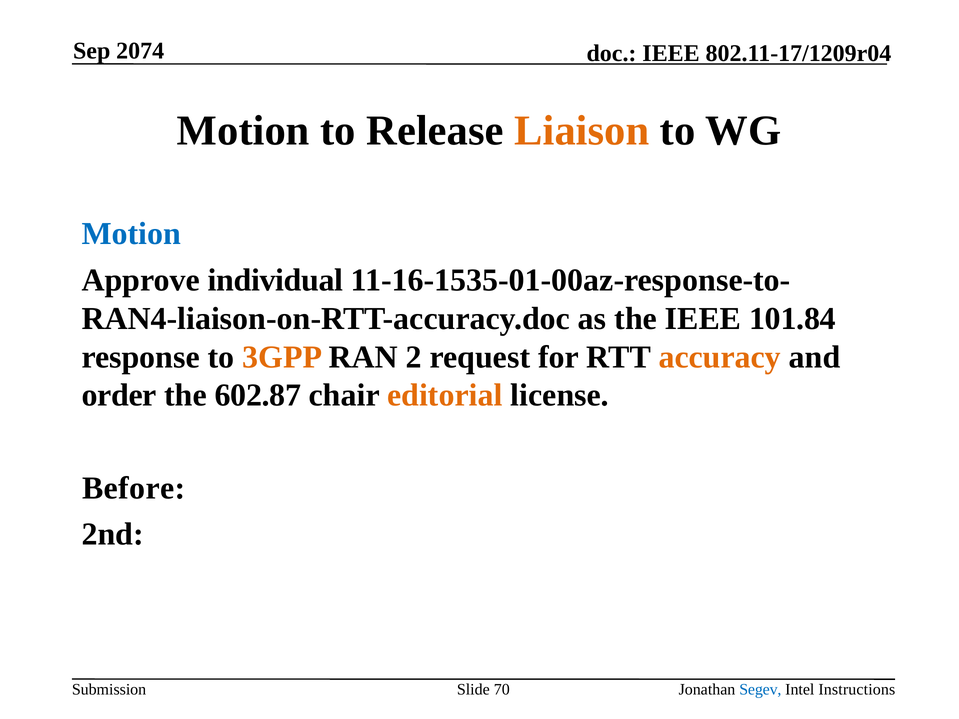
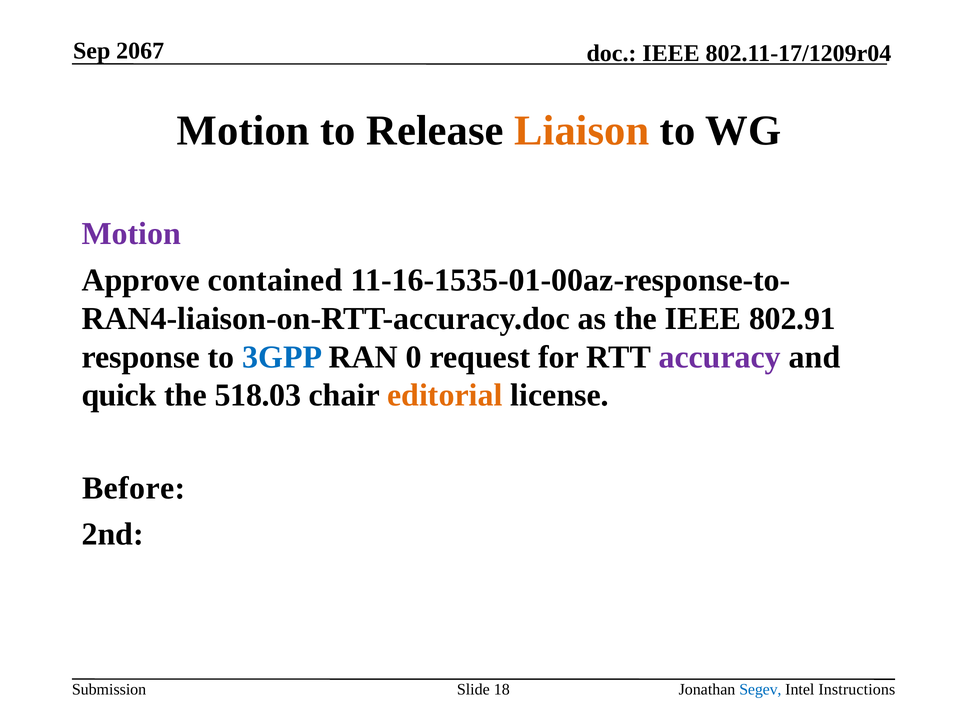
2074: 2074 -> 2067
Motion at (131, 234) colour: blue -> purple
individual: individual -> contained
101.84: 101.84 -> 802.91
3GPP colour: orange -> blue
2: 2 -> 0
accuracy colour: orange -> purple
order: order -> quick
602.87: 602.87 -> 518.03
70: 70 -> 18
